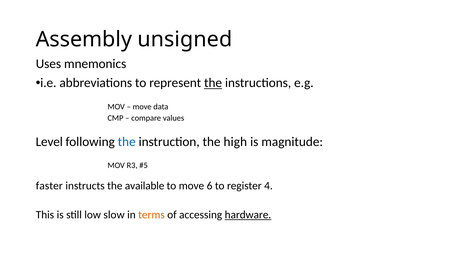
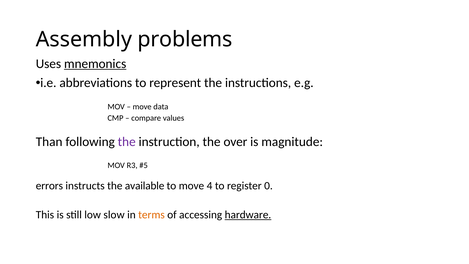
unsigned: unsigned -> problems
mnemonics underline: none -> present
the at (213, 83) underline: present -> none
Level: Level -> Than
the at (127, 142) colour: blue -> purple
high: high -> over
faster: faster -> errors
6: 6 -> 4
4: 4 -> 0
